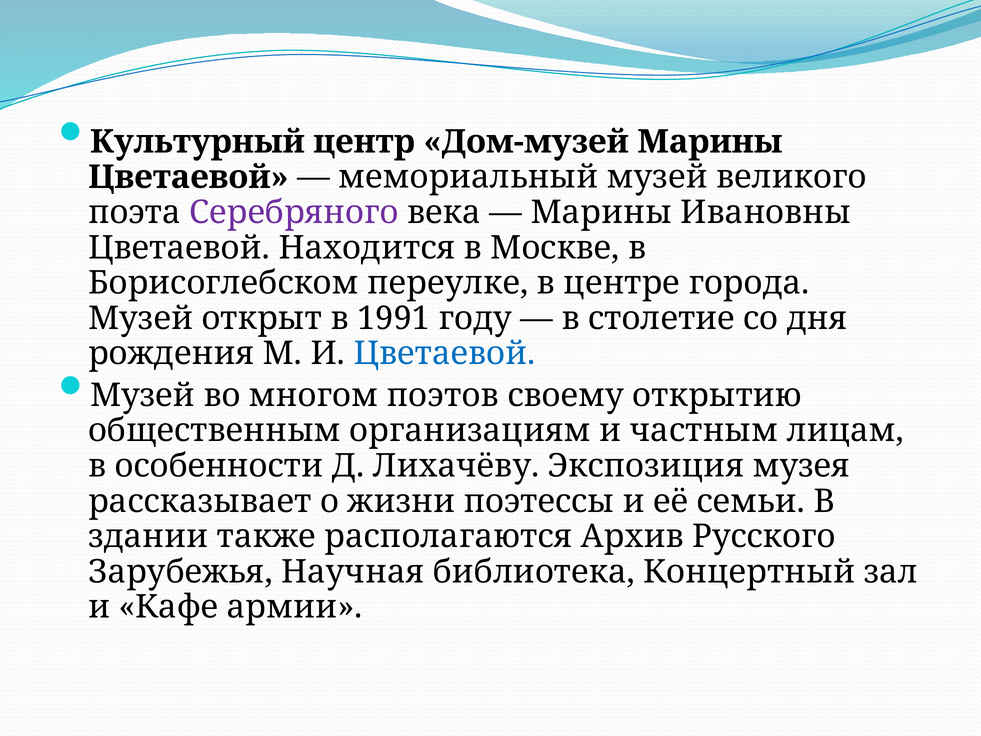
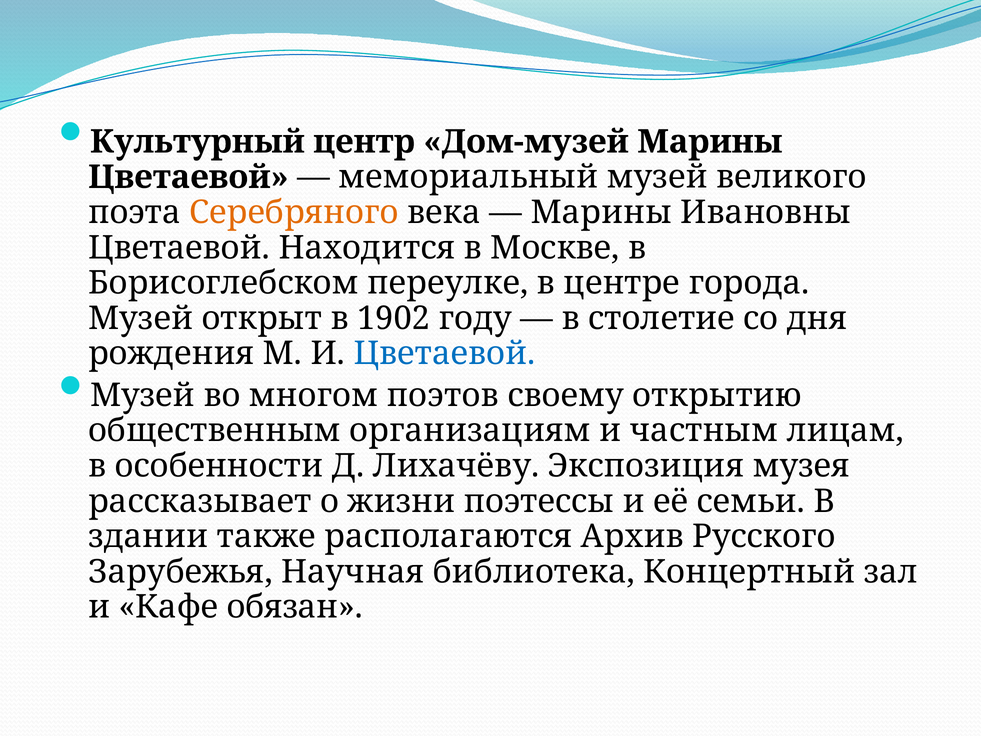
Серебряного colour: purple -> orange
1991: 1991 -> 1902
армии: армии -> обязан
